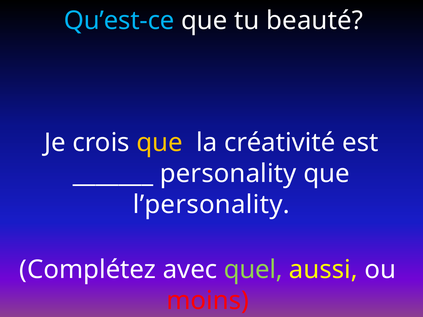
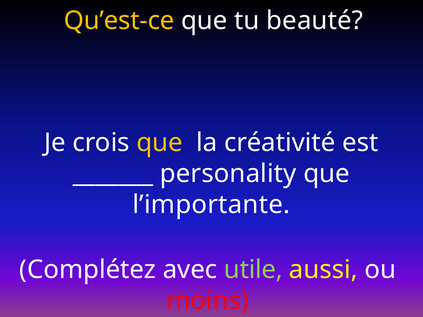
Qu’est-ce colour: light blue -> yellow
l’personality: l’personality -> l’importante
quel: quel -> utile
